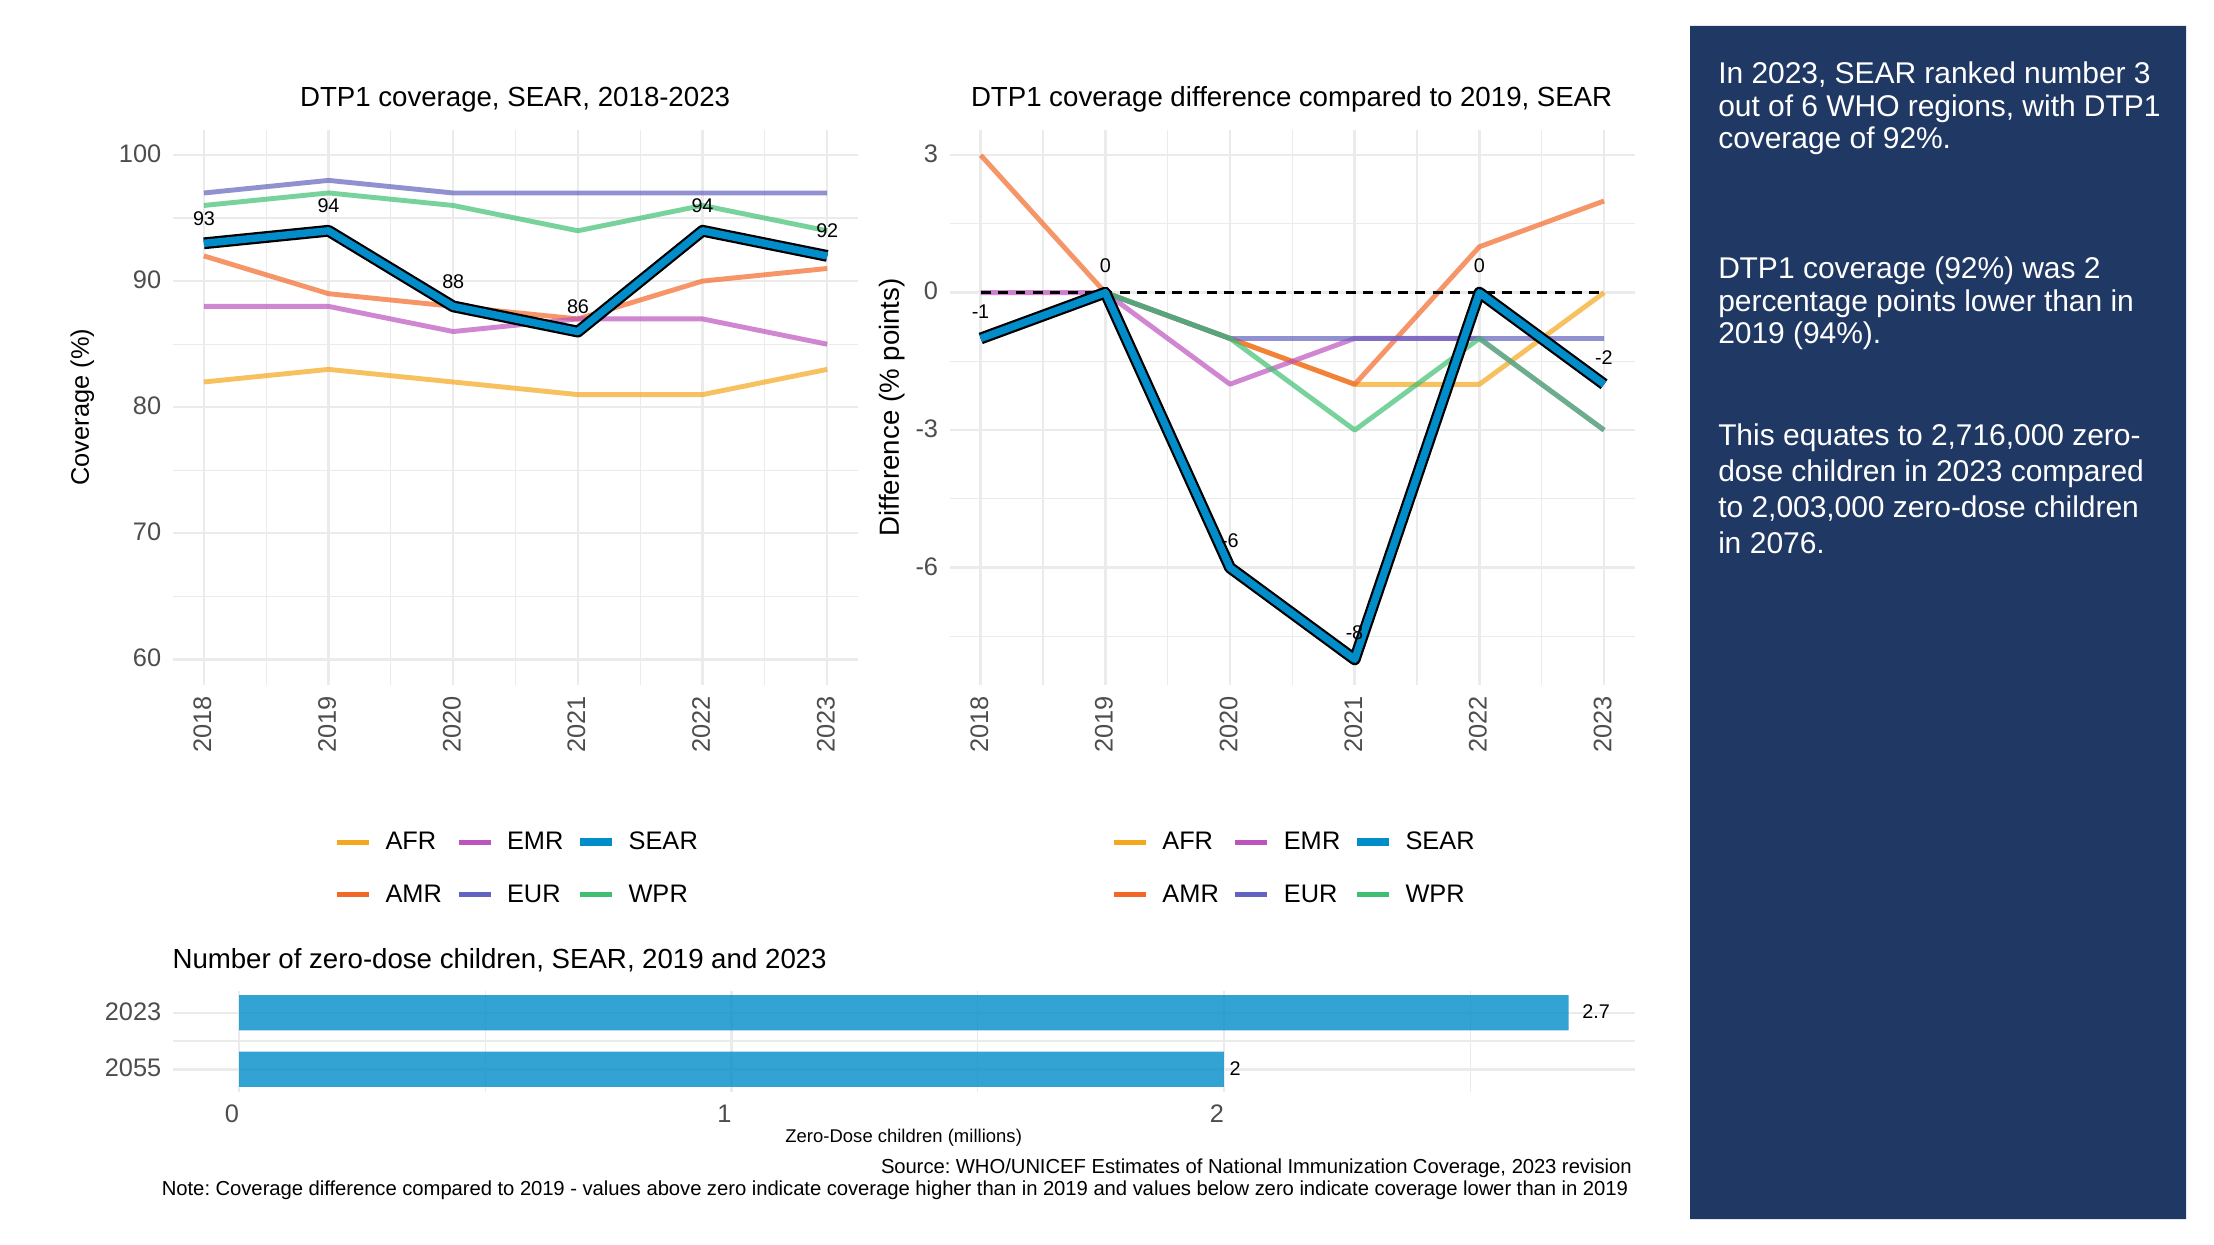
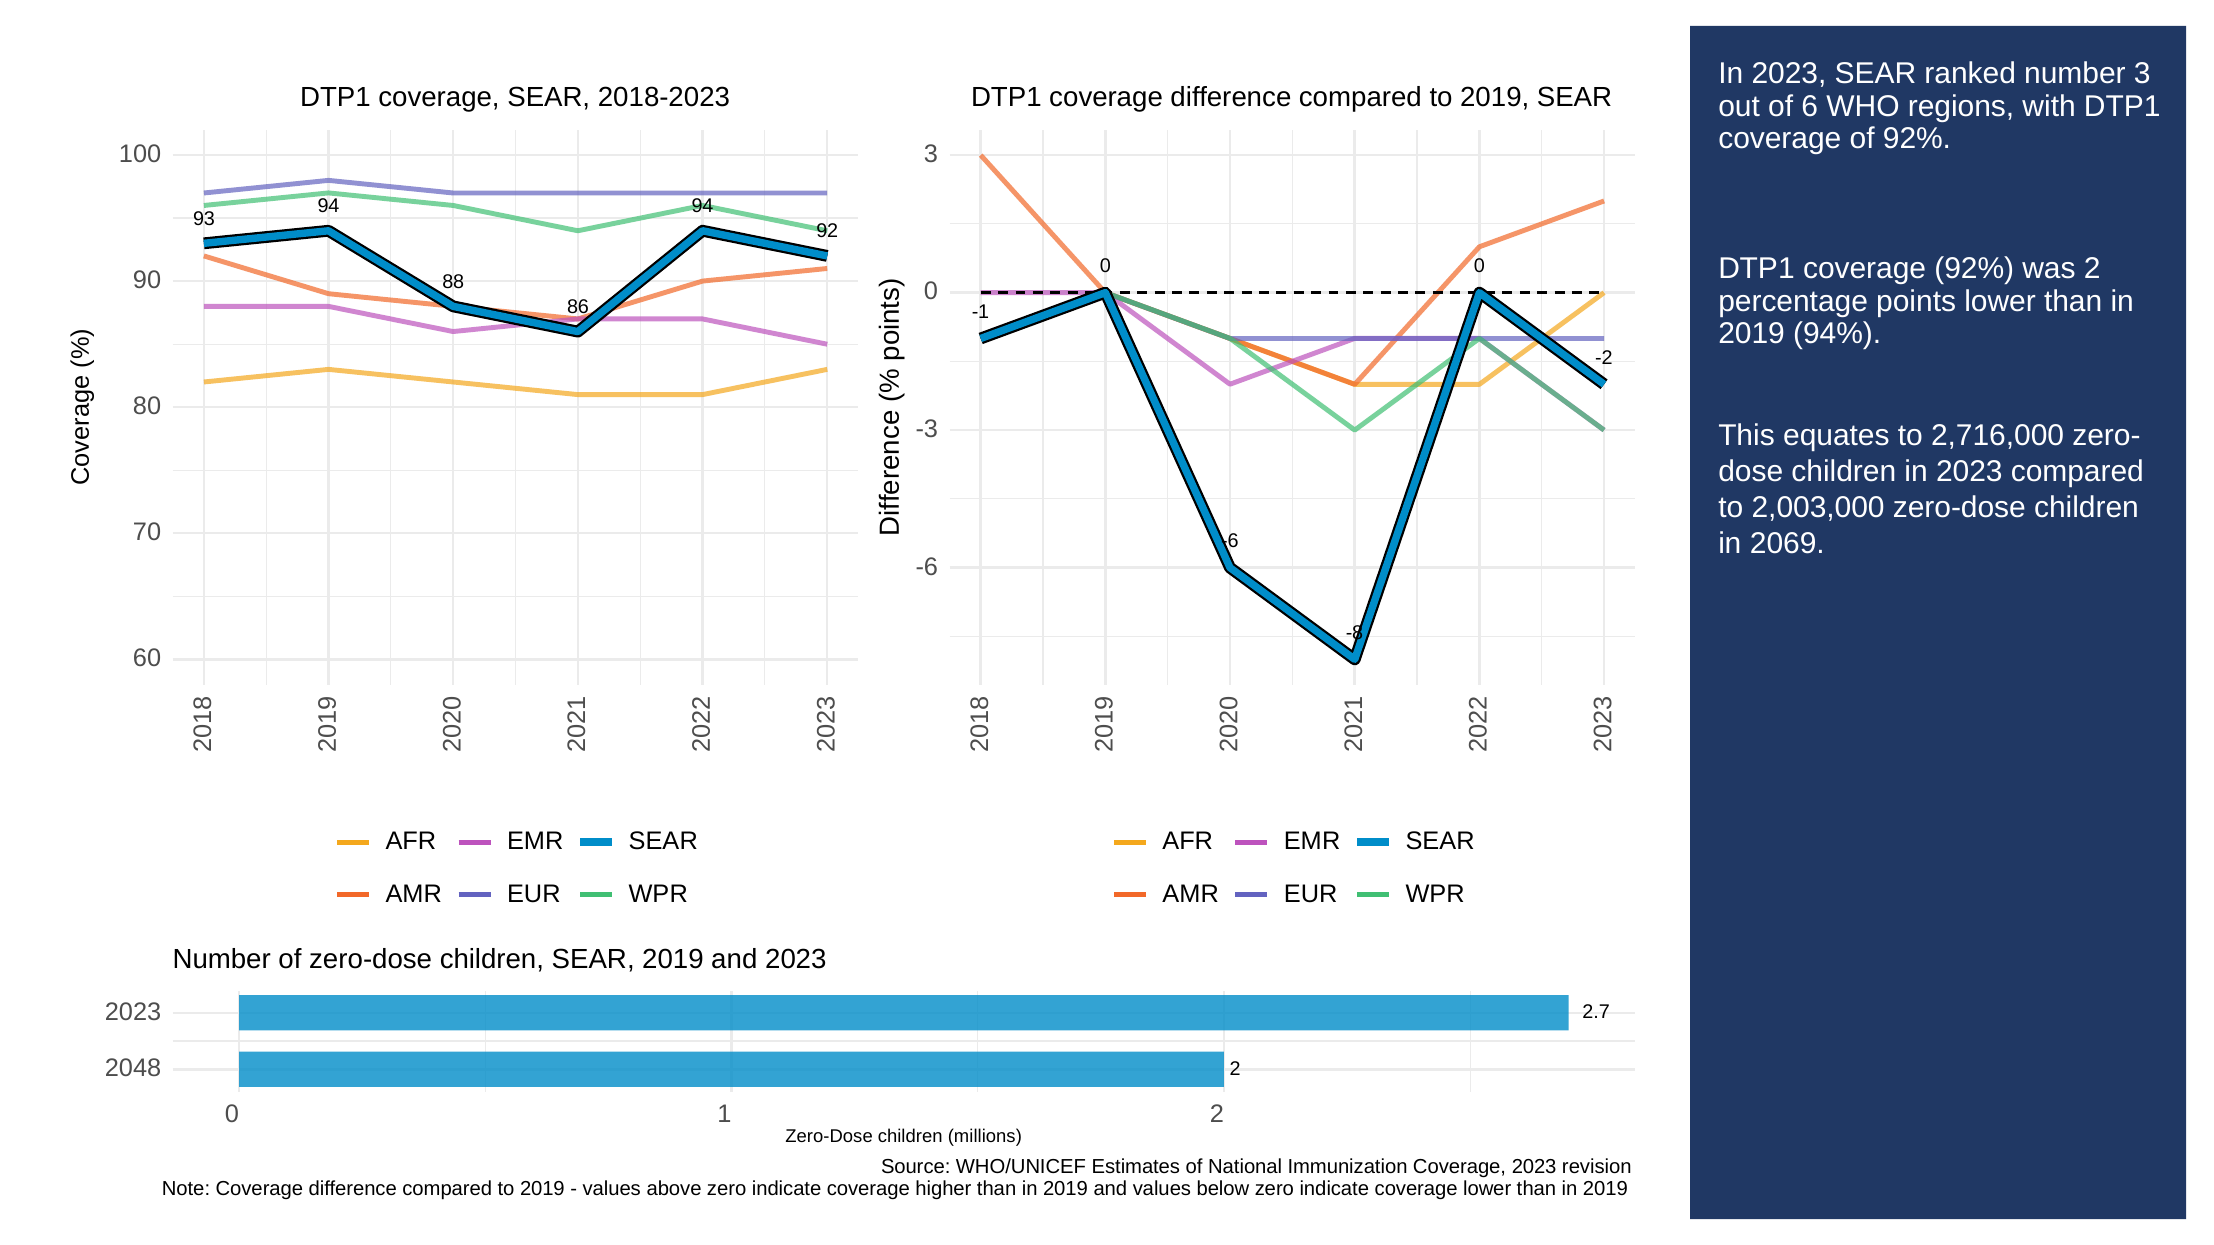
2076: 2076 -> 2069
2055: 2055 -> 2048
